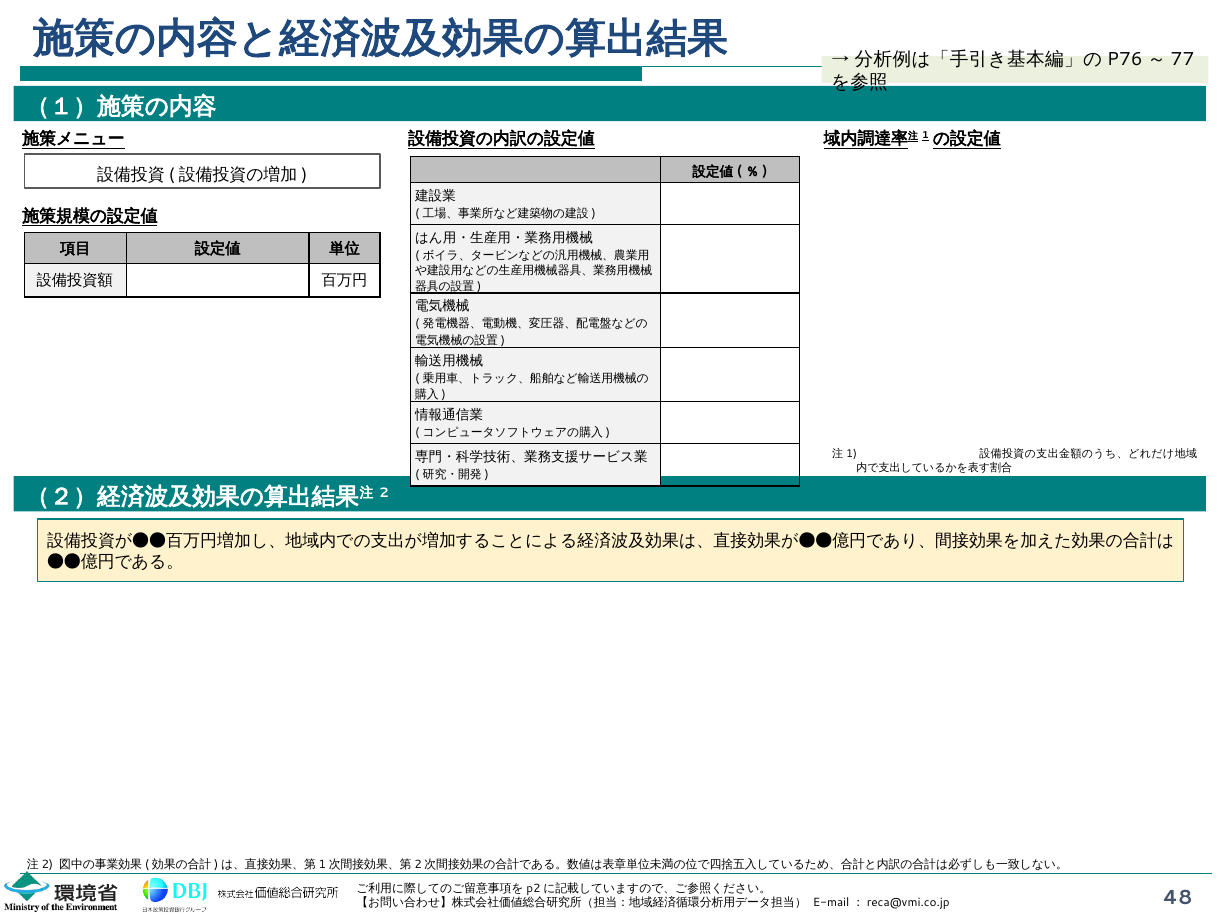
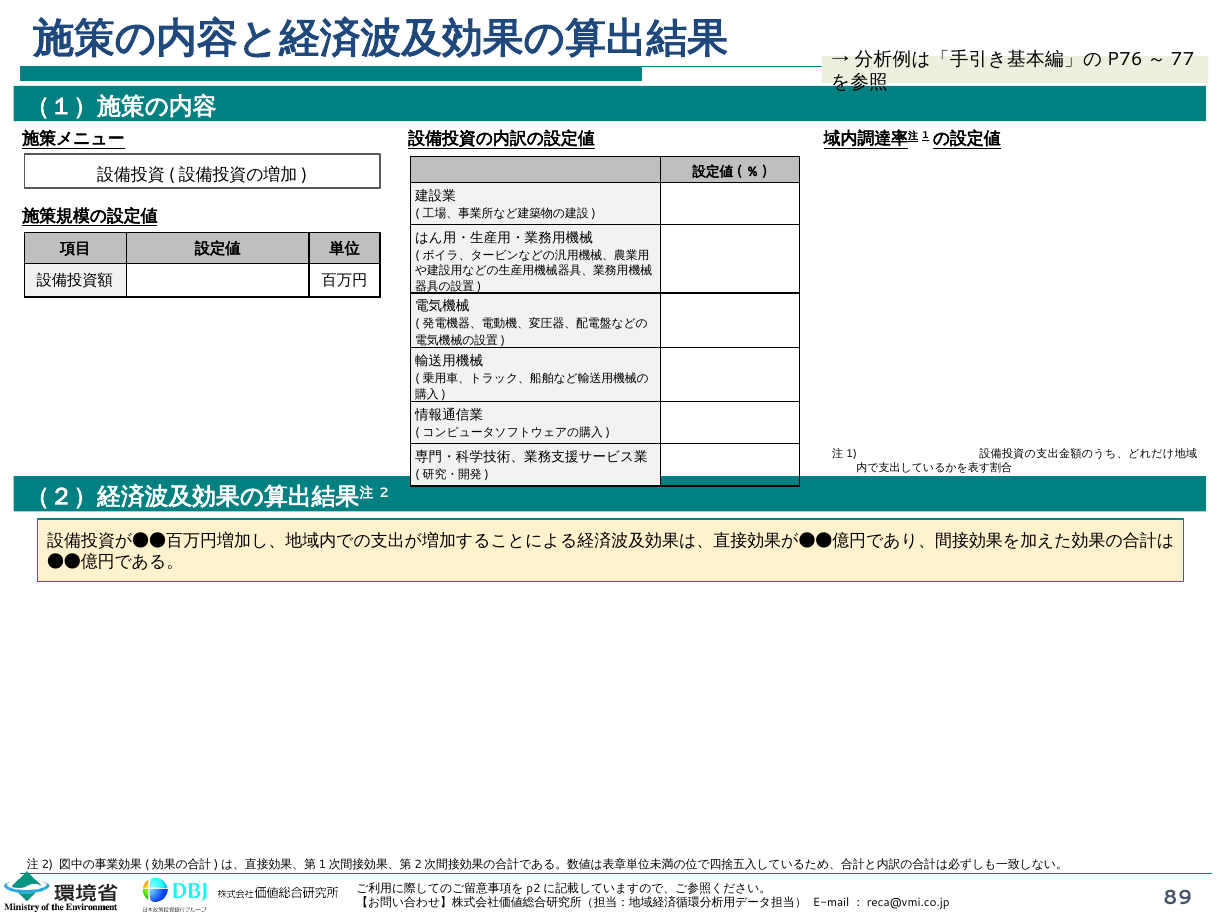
48: 48 -> 89
